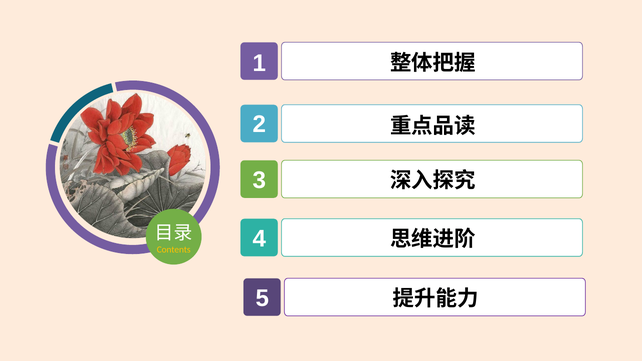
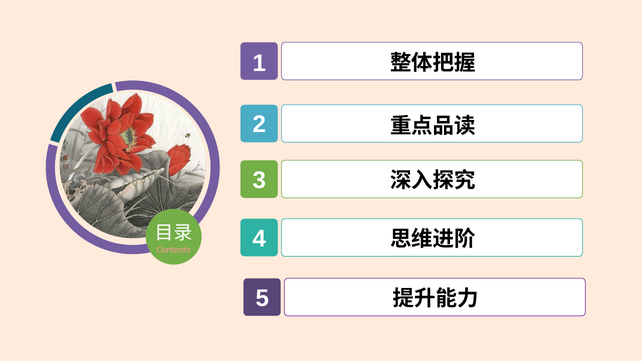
Contents colour: yellow -> pink
